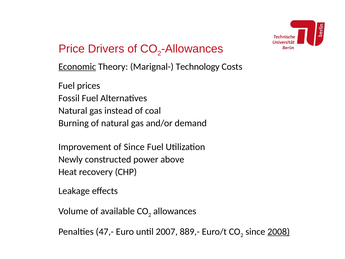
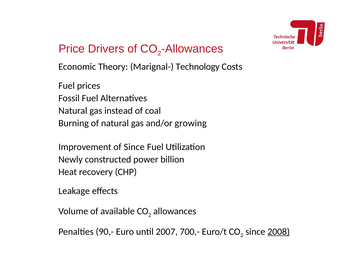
Economic underline: present -> none
demand: demand -> growing
above: above -> billion
47,-: 47,- -> 90,-
889,-: 889,- -> 700,-
